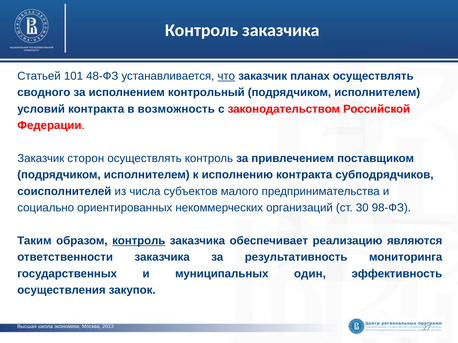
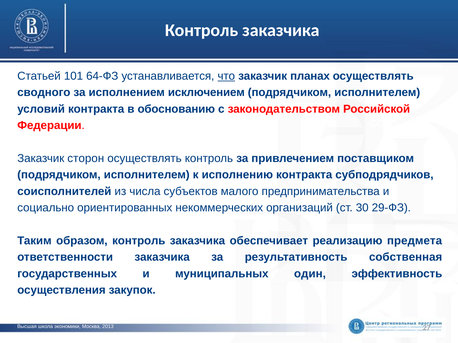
48-ФЗ: 48-ФЗ -> 64-ФЗ
контрольный: контрольный -> исключением
возможность: возможность -> обоснованию
98-ФЗ: 98-ФЗ -> 29-ФЗ
контроль at (139, 241) underline: present -> none
являются: являются -> предмета
мониторинга: мониторинга -> собственная
